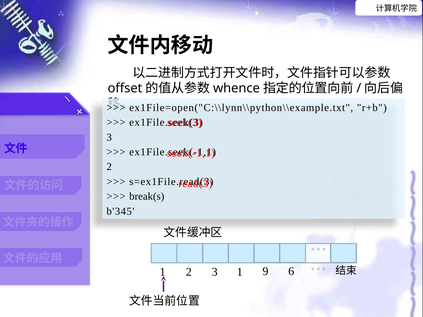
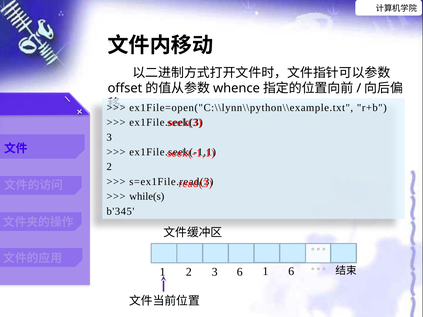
break(s: break(s -> while(s
2 1: 1 -> 6
3 9: 9 -> 1
